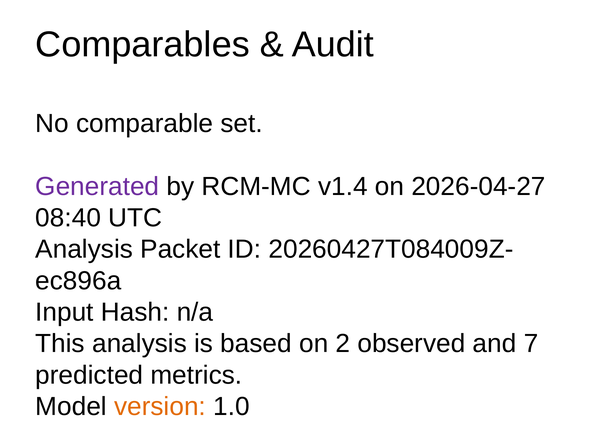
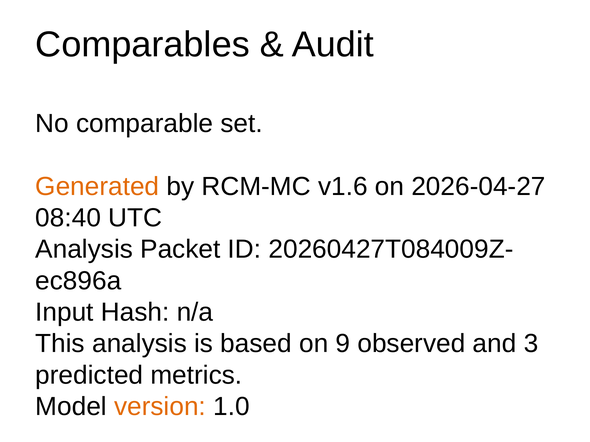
Generated colour: purple -> orange
v1.4: v1.4 -> v1.6
2: 2 -> 9
7: 7 -> 3
